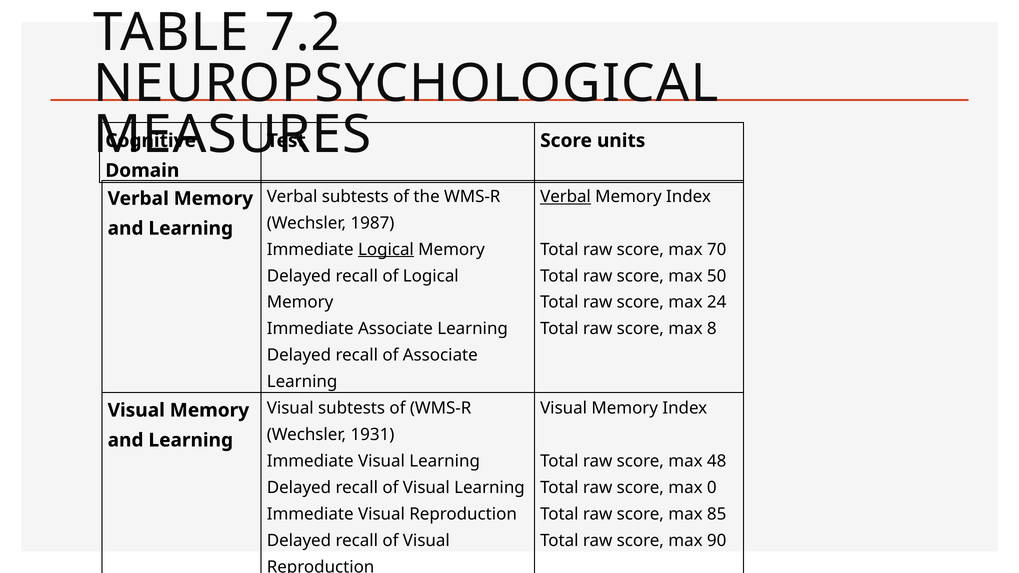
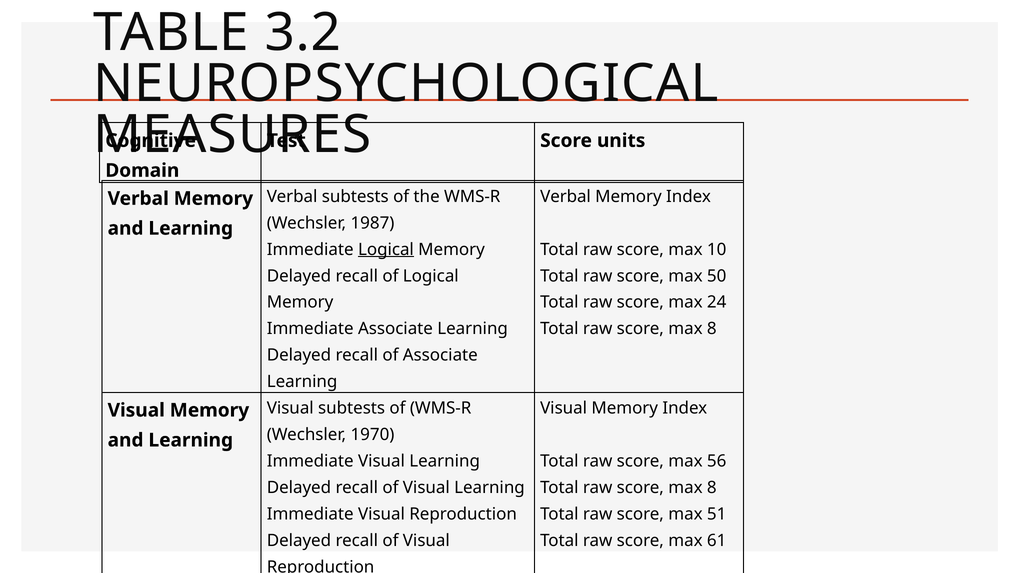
7.2: 7.2 -> 3.2
Verbal at (566, 197) underline: present -> none
70: 70 -> 10
1931: 1931 -> 1970
48: 48 -> 56
0 at (712, 488): 0 -> 8
85: 85 -> 51
90: 90 -> 61
